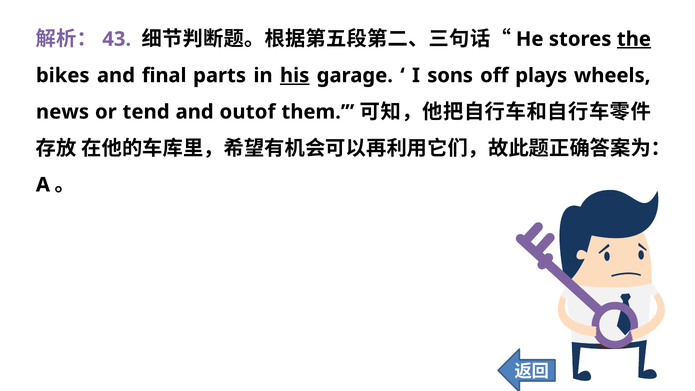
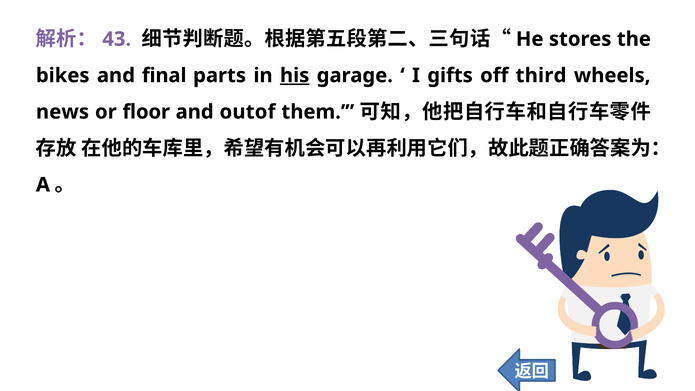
the underline: present -> none
sons: sons -> gifts
plays: plays -> third
tend: tend -> floor
